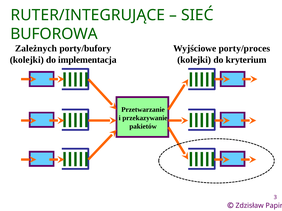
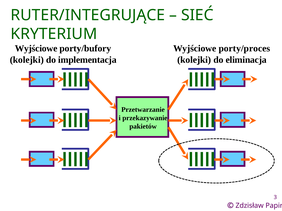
BUFOROWA: BUFOROWA -> KRYTERIUM
Zależnych at (36, 49): Zależnych -> Wyjściowe
kryterium: kryterium -> eliminacja
